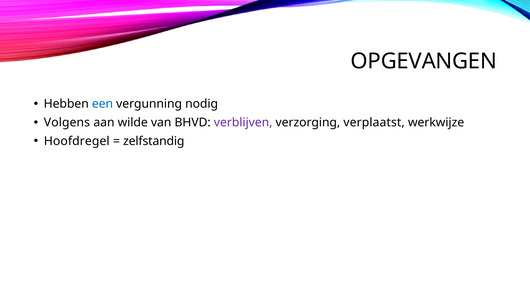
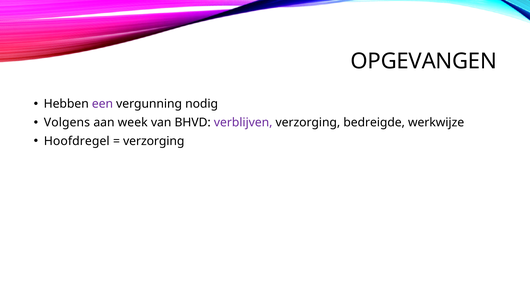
een colour: blue -> purple
wilde: wilde -> week
verplaatst: verplaatst -> bedreigde
zelfstandig at (154, 141): zelfstandig -> verzorging
